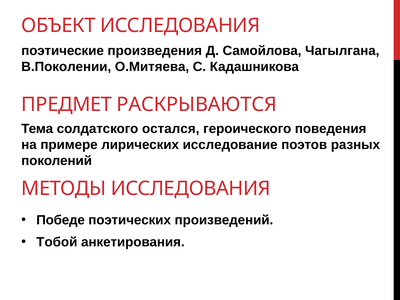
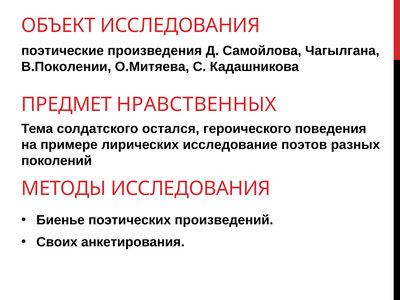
РАСКРЫВАЮТСЯ: РАСКРЫВАЮТСЯ -> НРАВСТВЕННЫХ
Победе: Победе -> Биенье
Тобой: Тобой -> Своих
